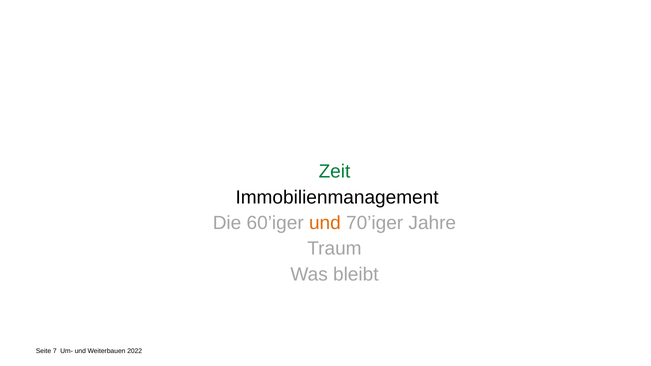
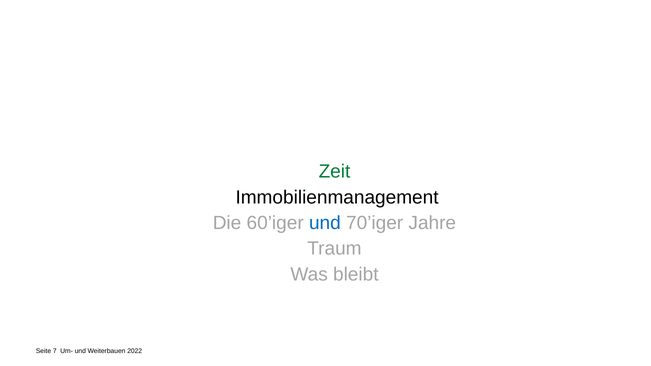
und at (325, 223) colour: orange -> blue
